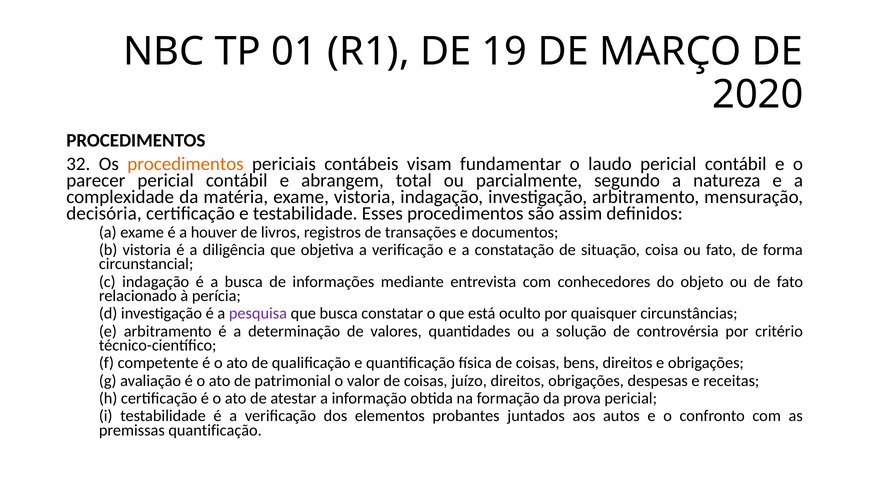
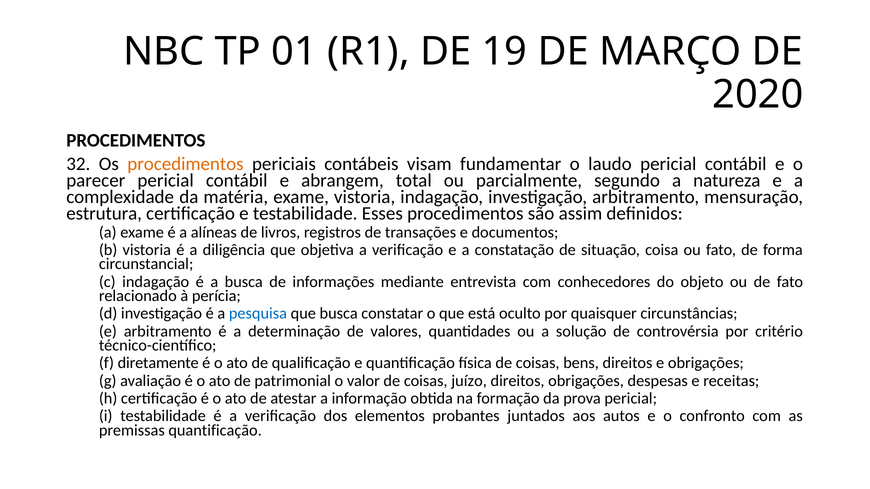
decisória: decisória -> estrutura
houver: houver -> alíneas
pesquisa colour: purple -> blue
competente: competente -> diretamente
